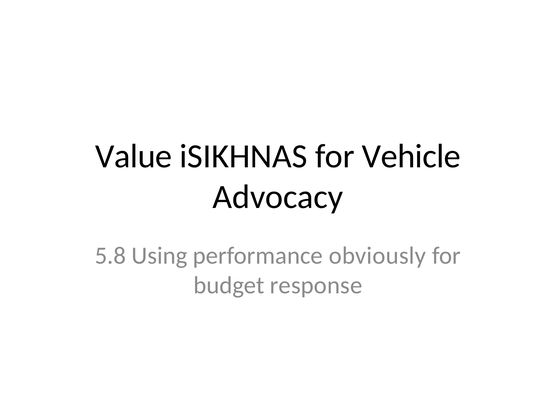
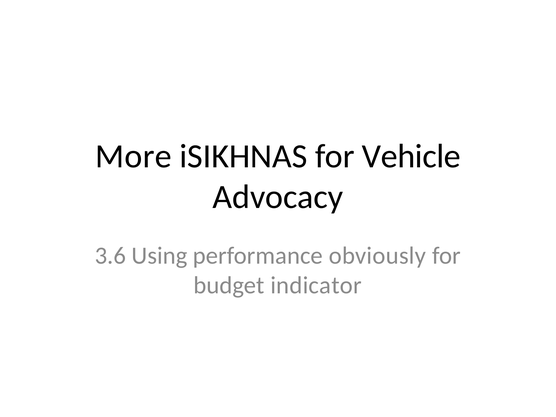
Value: Value -> More
5.8: 5.8 -> 3.6
response: response -> indicator
